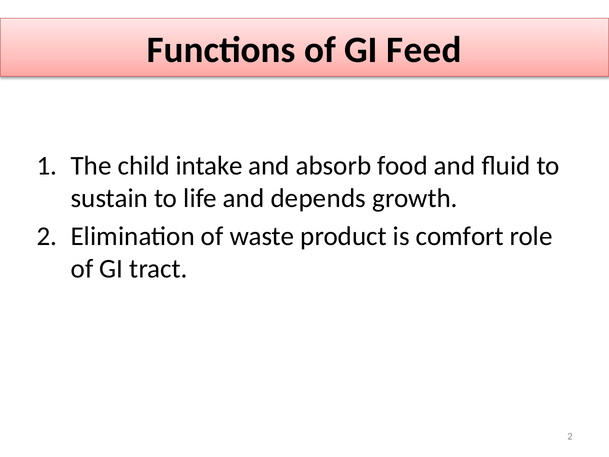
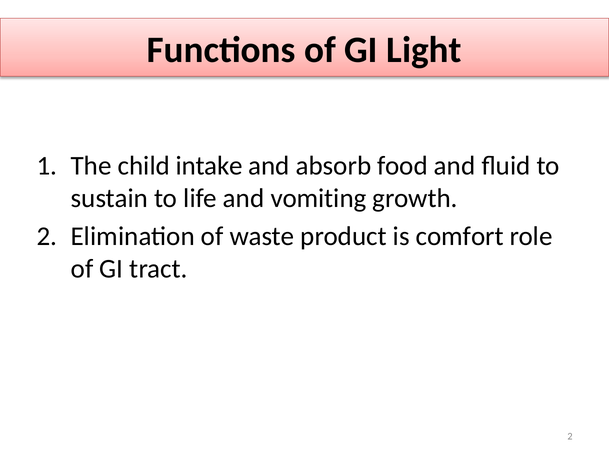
Feed: Feed -> Light
depends: depends -> vomiting
